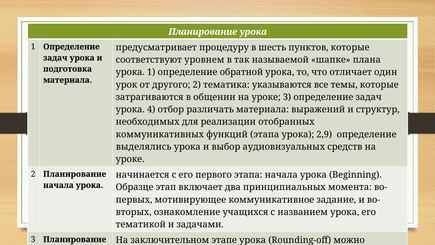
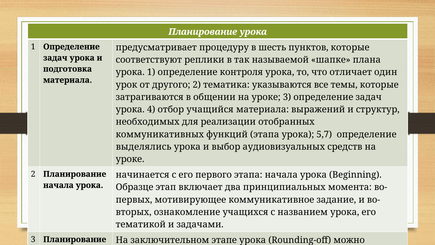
уровнем: уровнем -> реплики
обратной: обратной -> контроля
различать: различать -> учащийся
2,9: 2,9 -> 5,7
